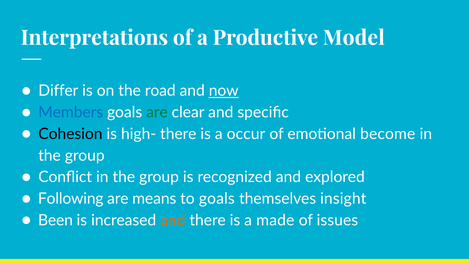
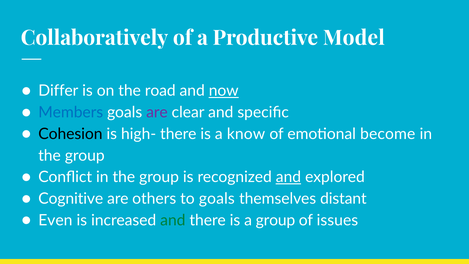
Interpretations: Interpretations -> Collaboratively
are at (157, 112) colour: green -> purple
occur: occur -> know
and at (288, 177) underline: none -> present
Following: Following -> Cognitive
means: means -> others
insight: insight -> distant
Been: Been -> Even
and at (173, 220) colour: orange -> green
a made: made -> group
